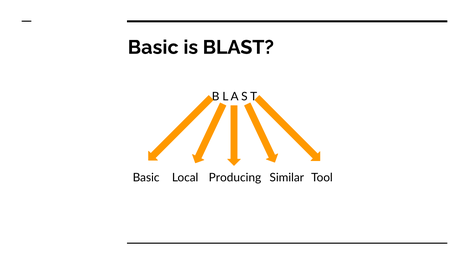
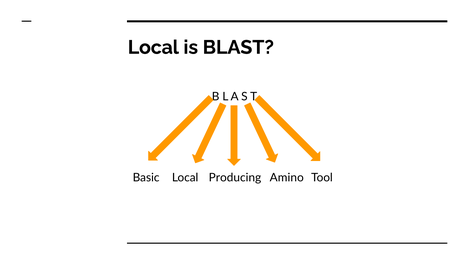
Basic at (153, 47): Basic -> Local
Similar: Similar -> Amino
